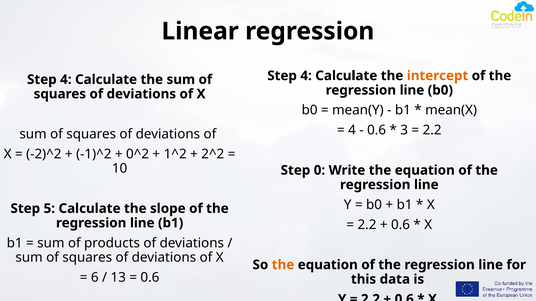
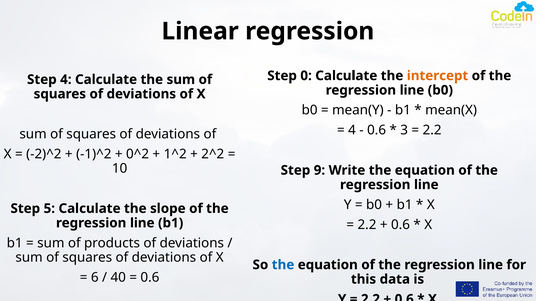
4 at (306, 76): 4 -> 0
0: 0 -> 9
the at (283, 265) colour: orange -> blue
13: 13 -> 40
